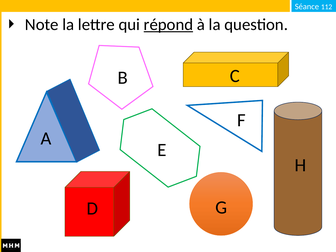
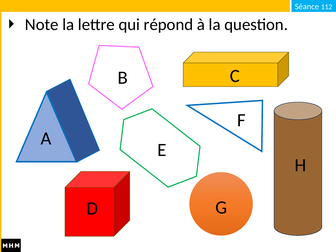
répond underline: present -> none
